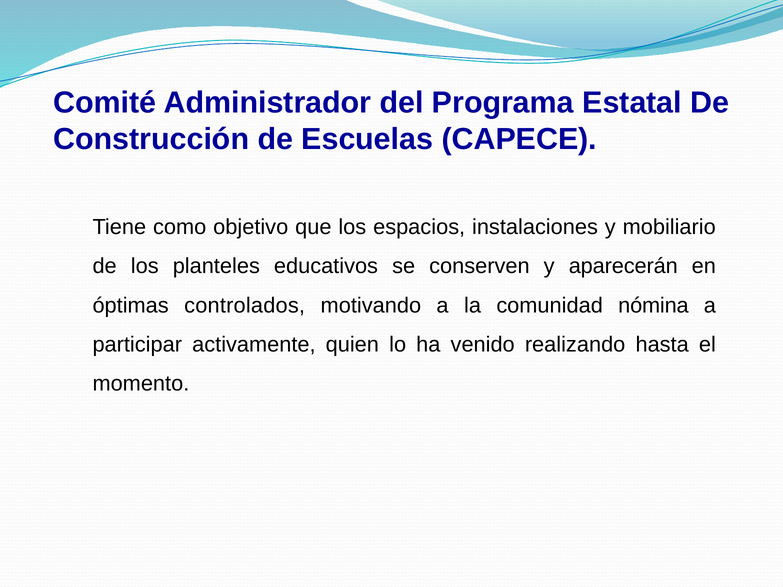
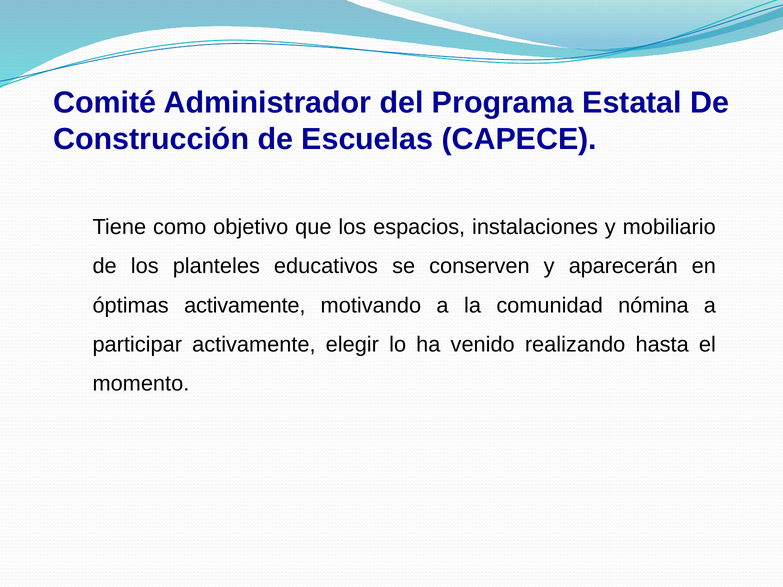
óptimas controlados: controlados -> activamente
quien: quien -> elegir
